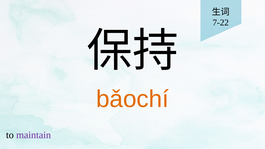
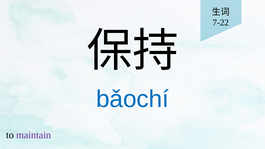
bǎochí colour: orange -> blue
